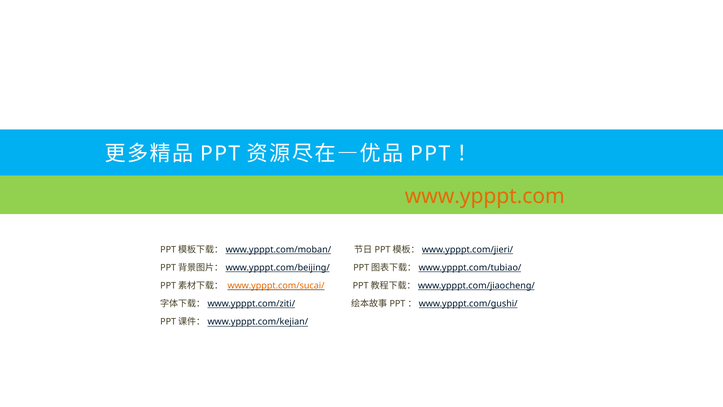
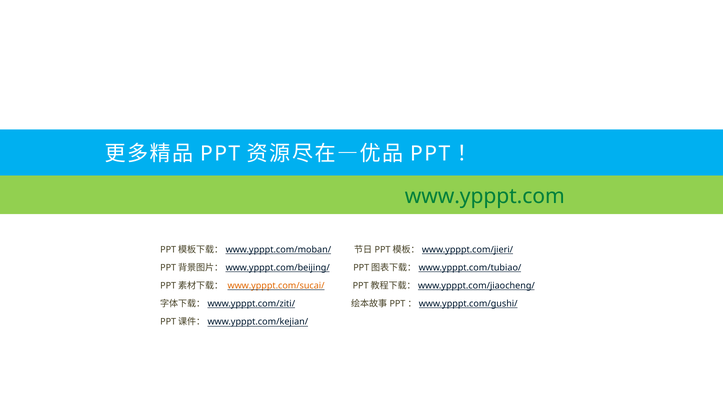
www.ypppt.com colour: orange -> green
